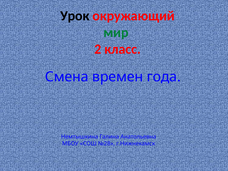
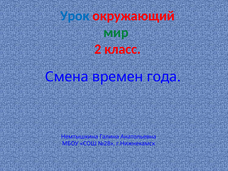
Урок colour: black -> blue
